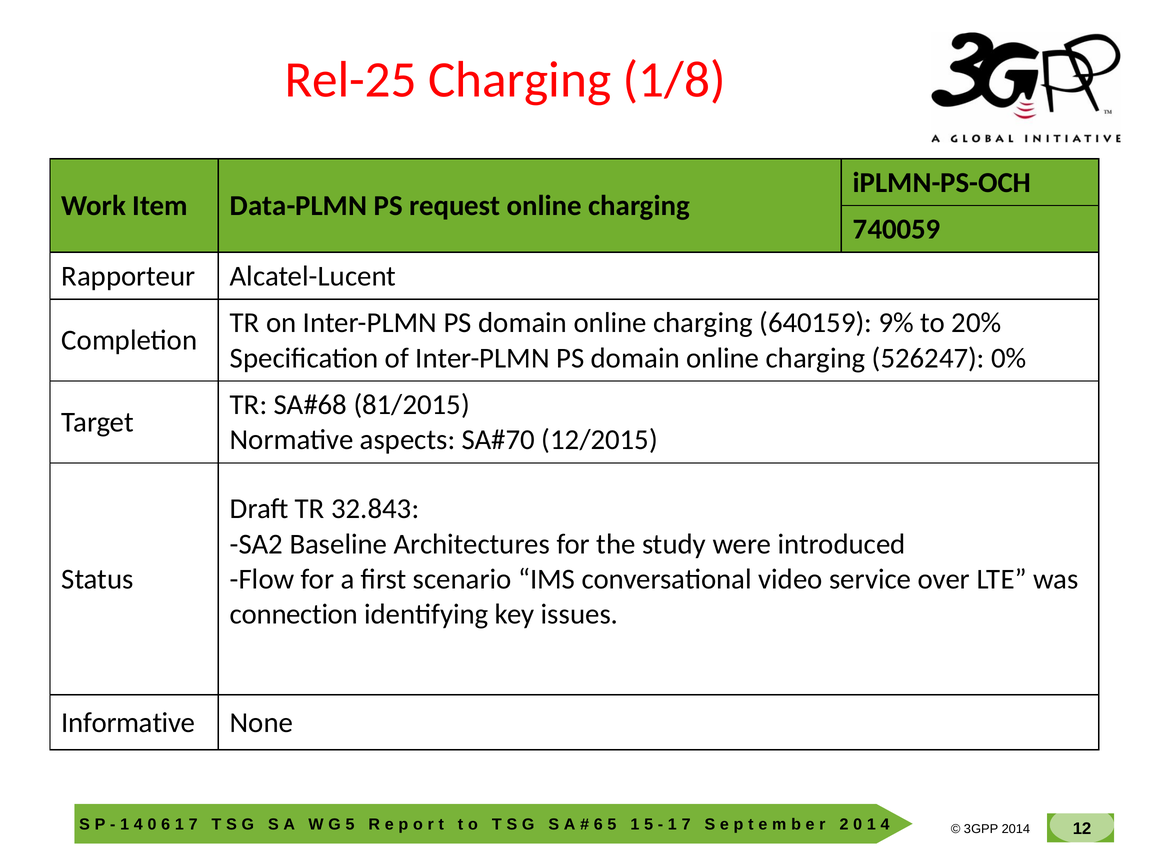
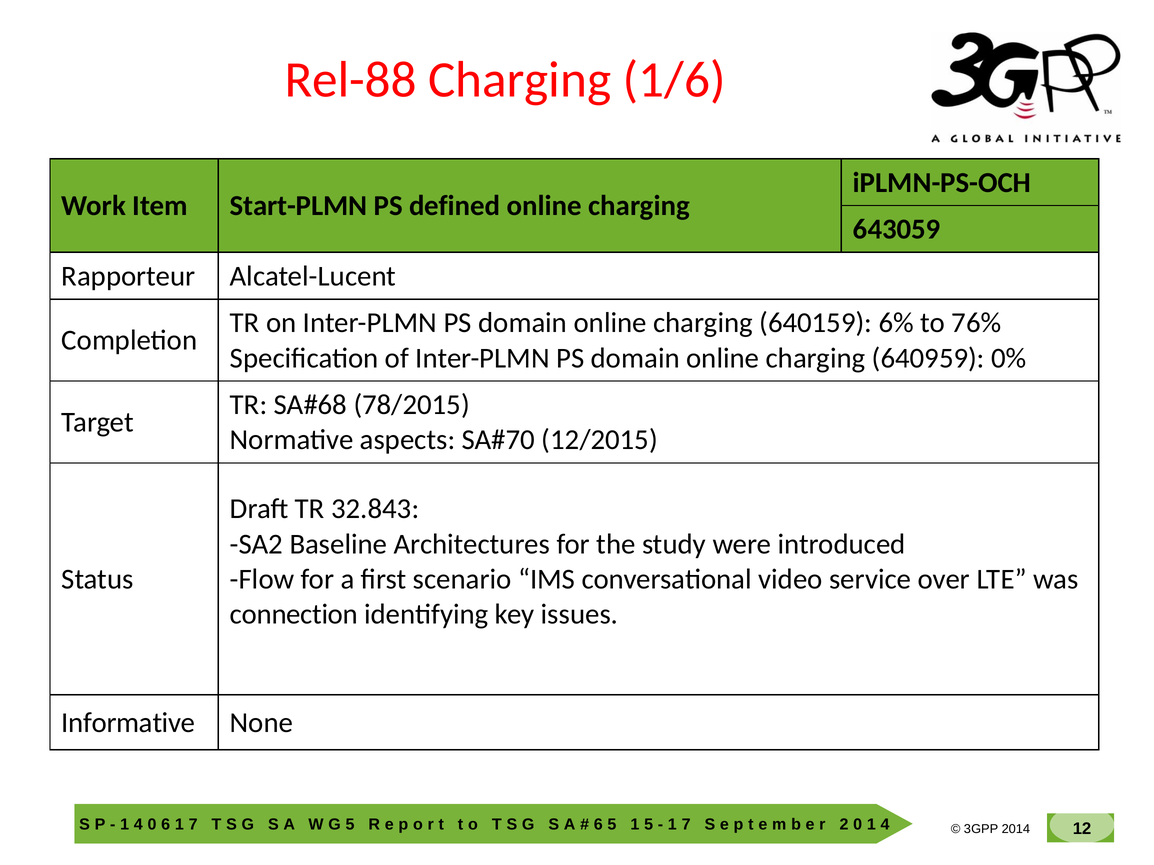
Rel-25: Rel-25 -> Rel-88
1/8: 1/8 -> 1/6
Data-PLMN: Data-PLMN -> Start-PLMN
request: request -> defined
740059: 740059 -> 643059
9%: 9% -> 6%
20%: 20% -> 76%
526247: 526247 -> 640959
81/2015: 81/2015 -> 78/2015
